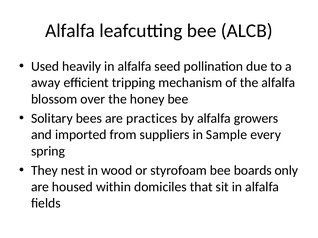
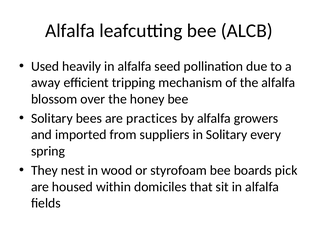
in Sample: Sample -> Solitary
only: only -> pick
